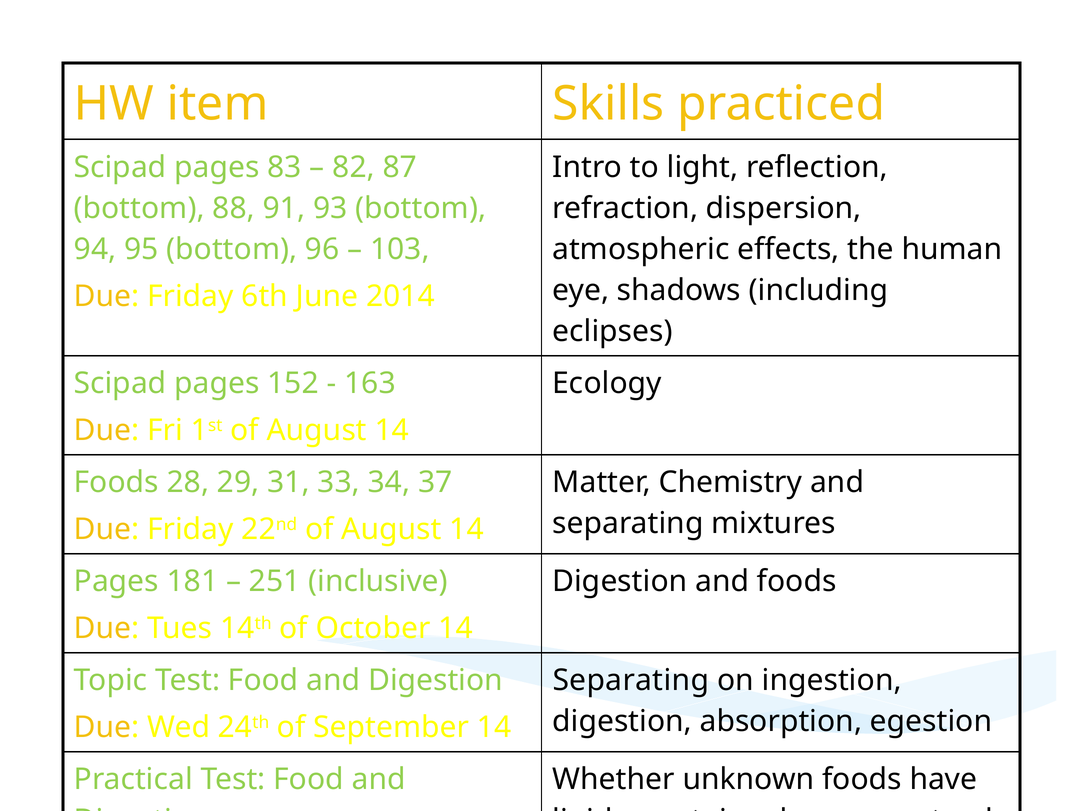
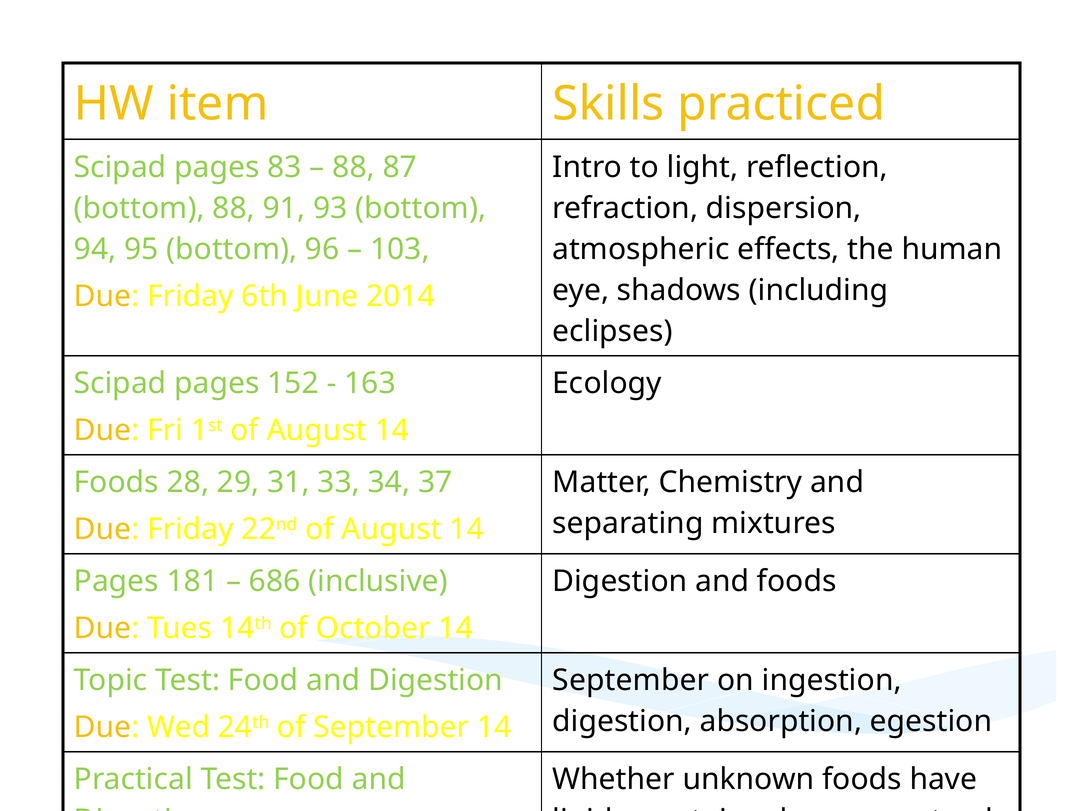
82 at (354, 167): 82 -> 88
251: 251 -> 686
Separating at (631, 680): Separating -> September
